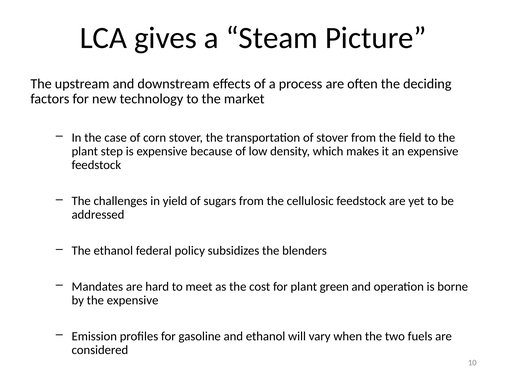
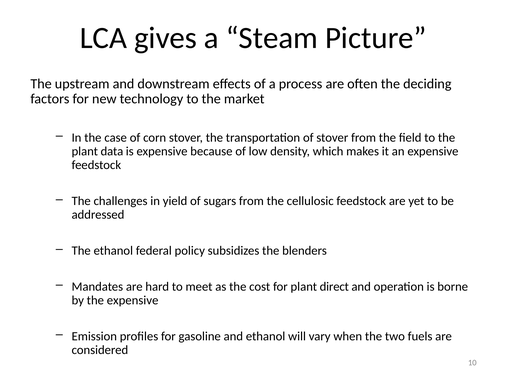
step: step -> data
green: green -> direct
